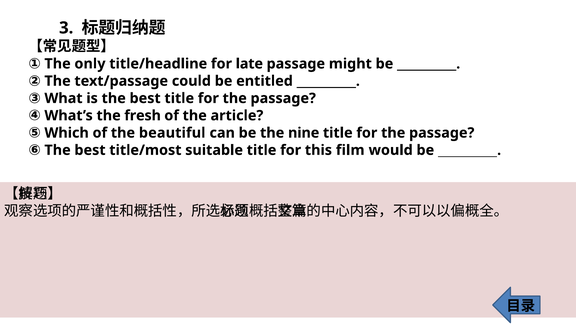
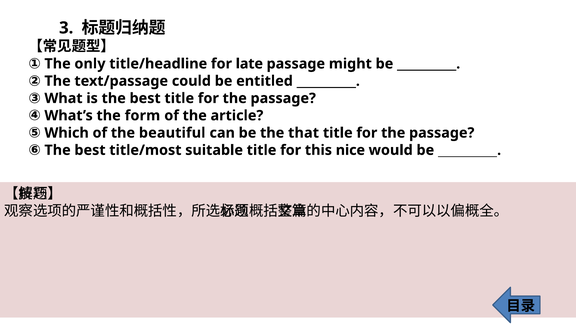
fresh: fresh -> form
nine: nine -> that
film: film -> nice
